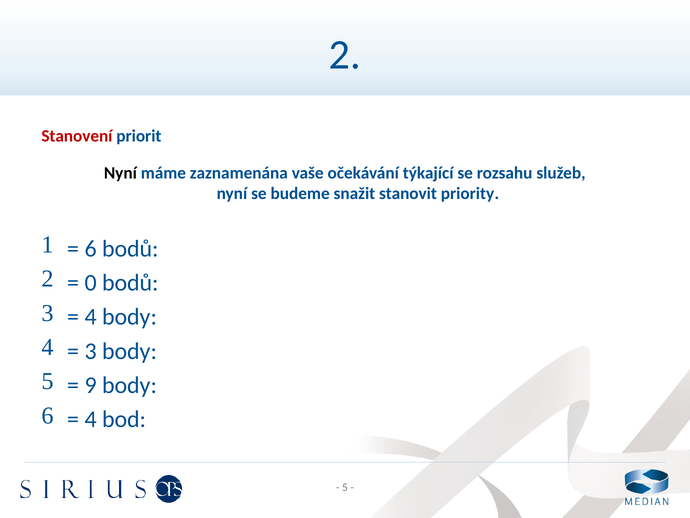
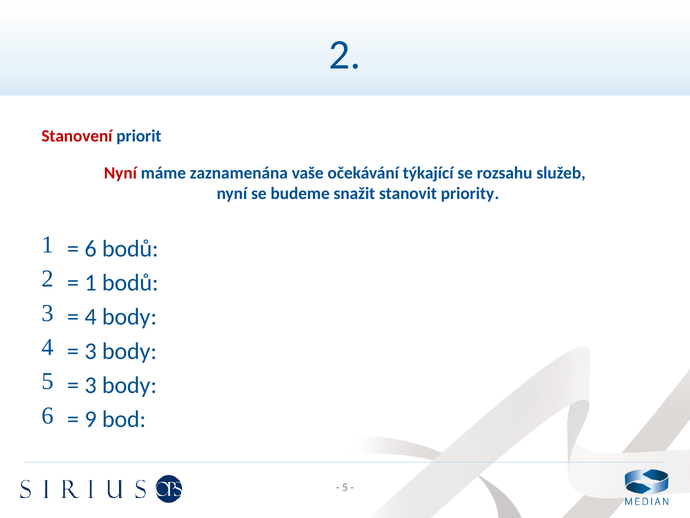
Nyní at (120, 173) colour: black -> red
0: 0 -> 1
9 at (91, 385): 9 -> 3
4 at (91, 419): 4 -> 9
